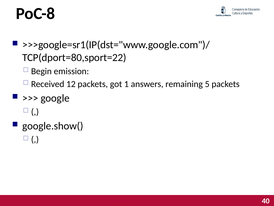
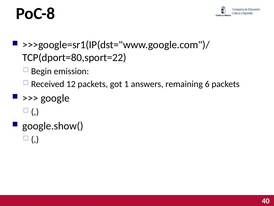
5: 5 -> 6
